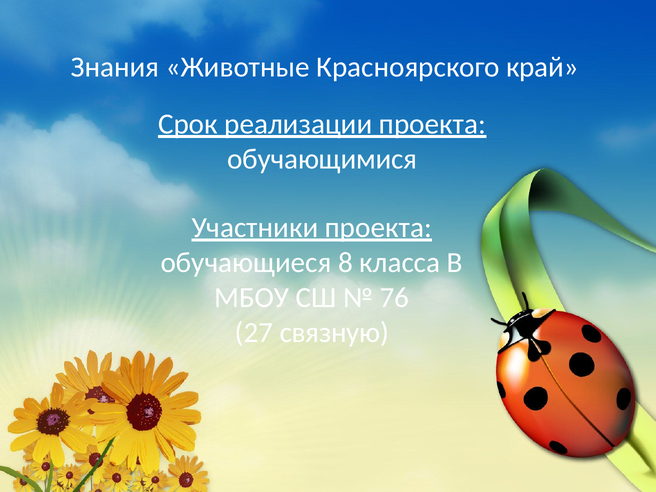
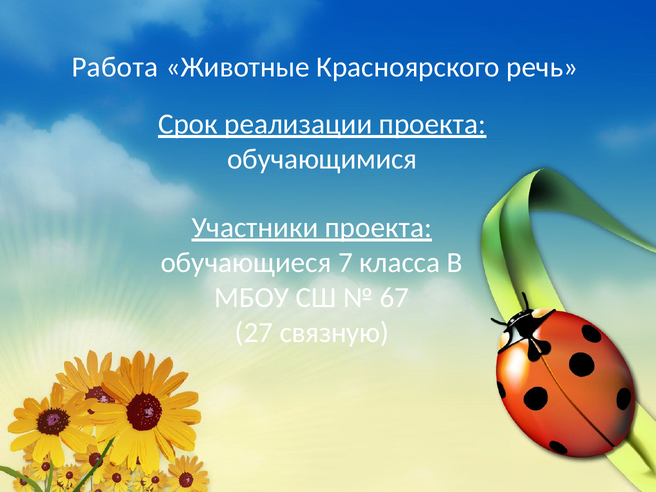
Знания: Знания -> Работа
край: край -> речь
8: 8 -> 7
76: 76 -> 67
